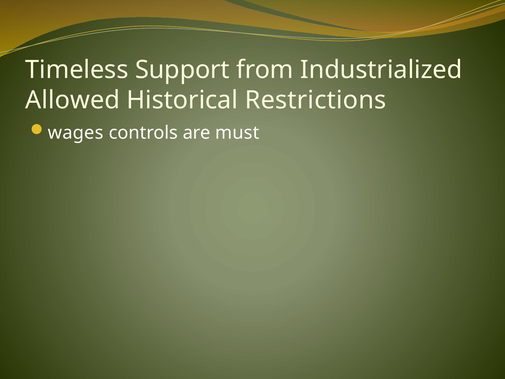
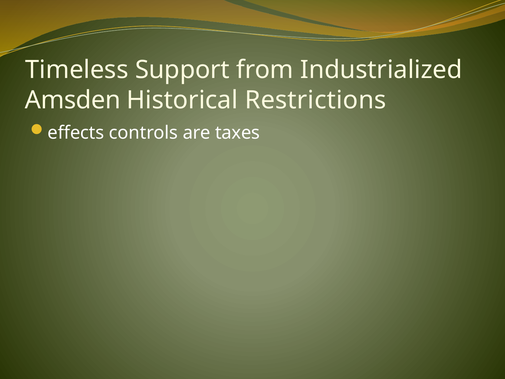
Allowed: Allowed -> Amsden
wages: wages -> effects
must: must -> taxes
